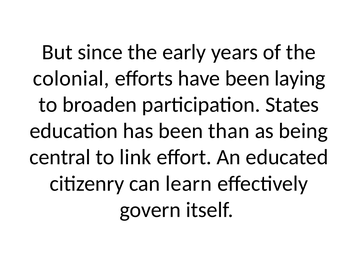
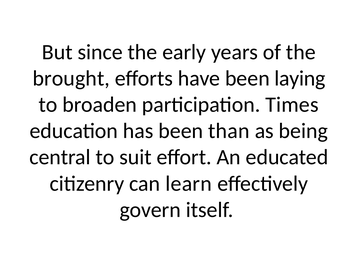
colonial: colonial -> brought
States: States -> Times
link: link -> suit
